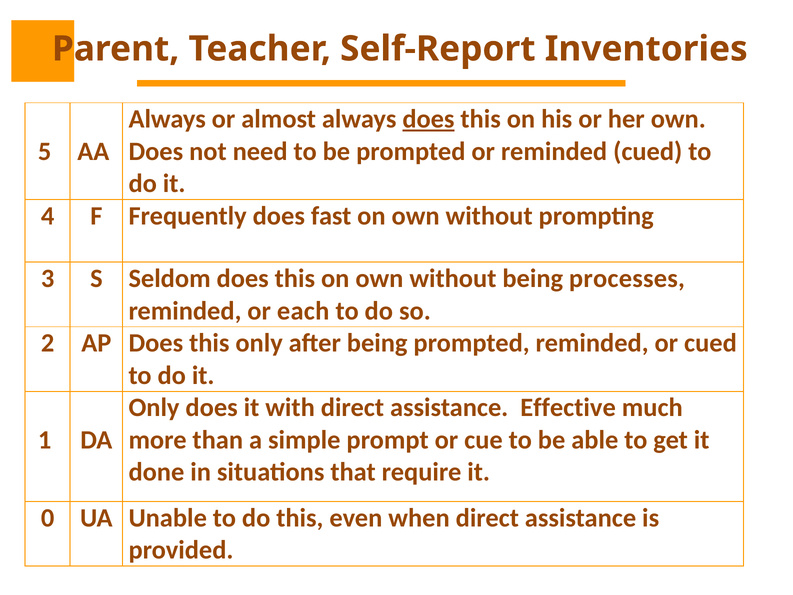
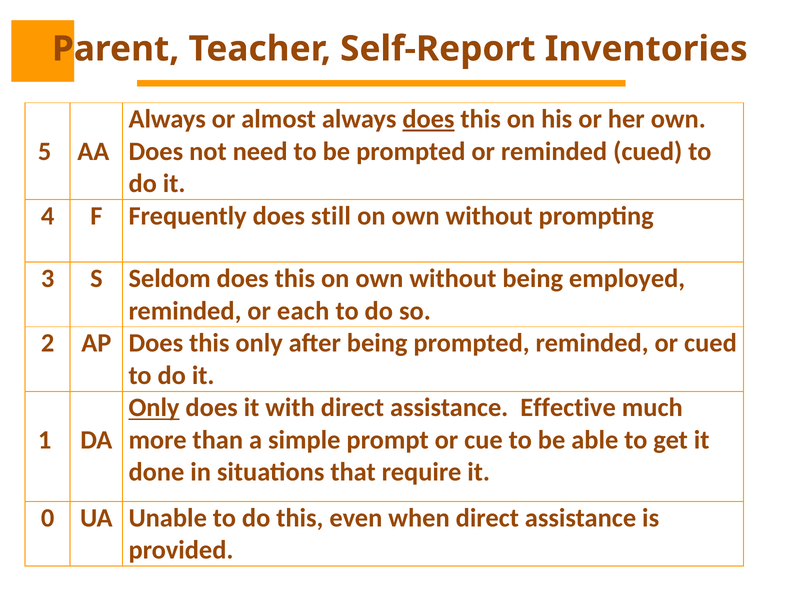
fast: fast -> still
processes: processes -> employed
Only at (154, 408) underline: none -> present
